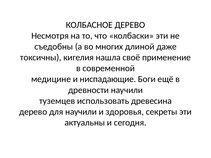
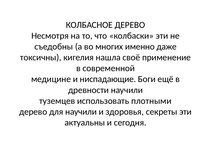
длиной: длиной -> именно
древесина: древесина -> плотными
